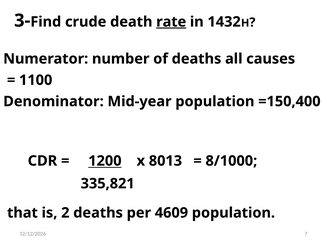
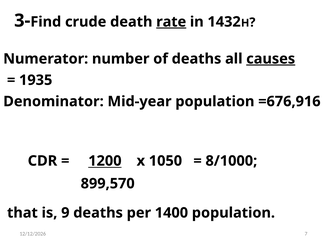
causes underline: none -> present
1100: 1100 -> 1935
=150,400: =150,400 -> =676,916
8013: 8013 -> 1050
335,821: 335,821 -> 899,570
2: 2 -> 9
4609: 4609 -> 1400
